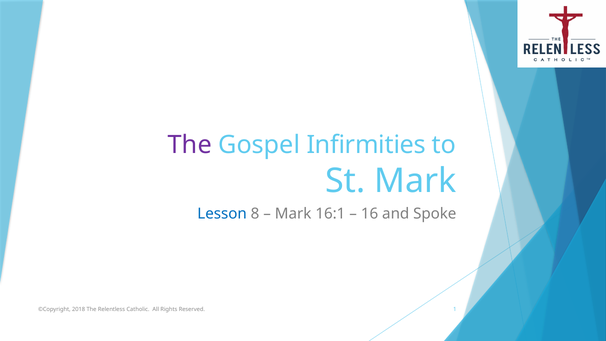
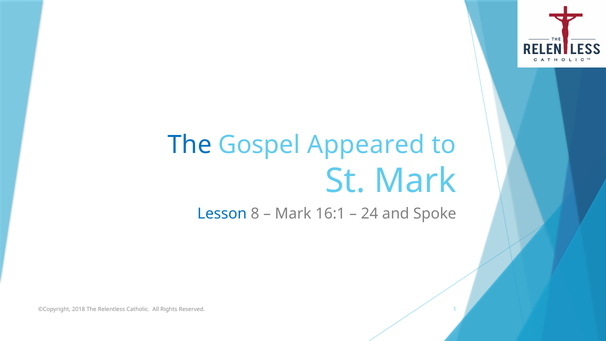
The at (190, 145) colour: purple -> blue
Infirmities: Infirmities -> Appeared
16: 16 -> 24
